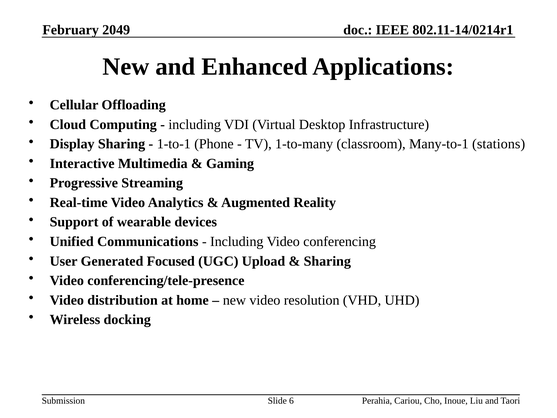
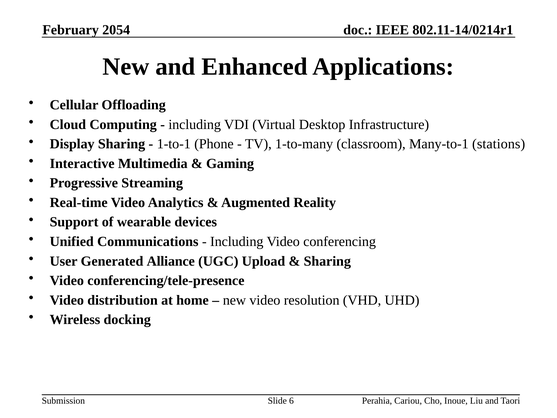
2049: 2049 -> 2054
Focused: Focused -> Alliance
